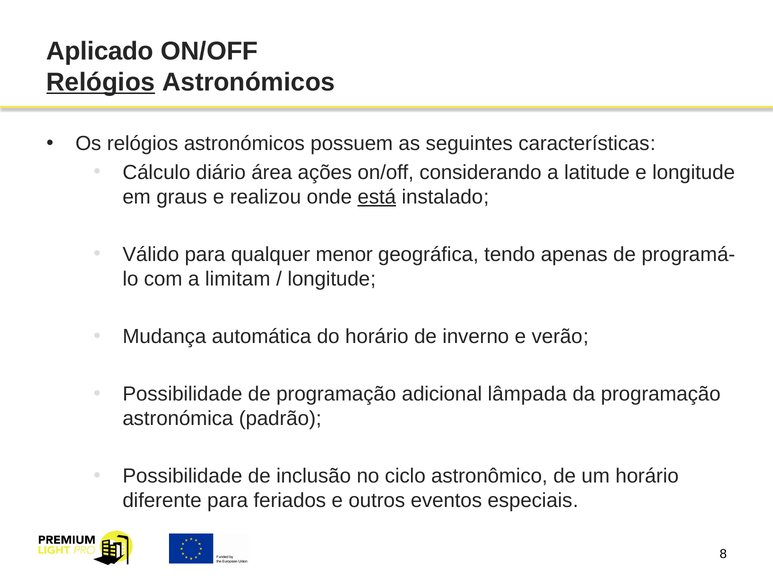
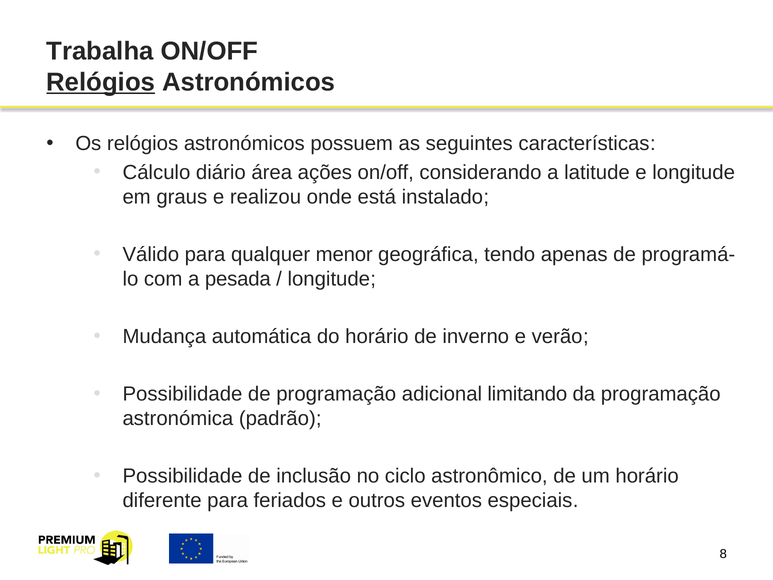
Aplicado: Aplicado -> Trabalha
está underline: present -> none
limitam: limitam -> pesada
lâmpada: lâmpada -> limitando
